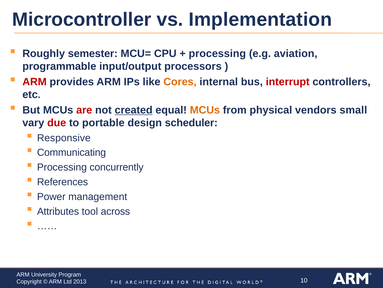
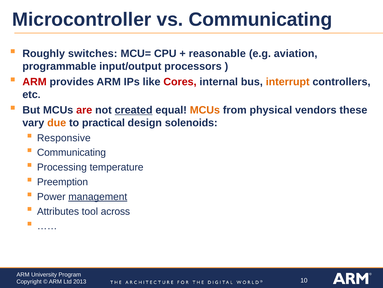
vs Implementation: Implementation -> Communicating
semester: semester -> switches
processing at (217, 53): processing -> reasonable
Cores colour: orange -> red
interrupt colour: red -> orange
small: small -> these
due colour: red -> orange
portable: portable -> practical
scheduler: scheduler -> solenoids
concurrently: concurrently -> temperature
References: References -> Preemption
management underline: none -> present
